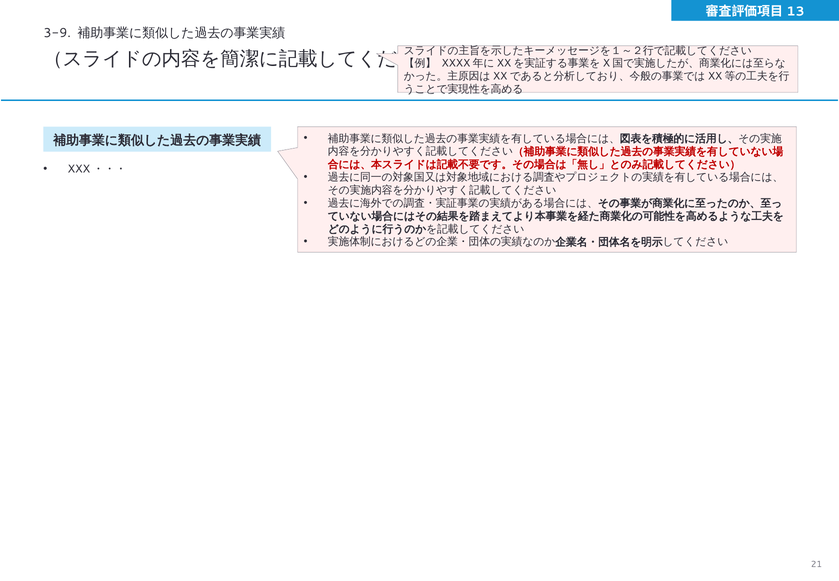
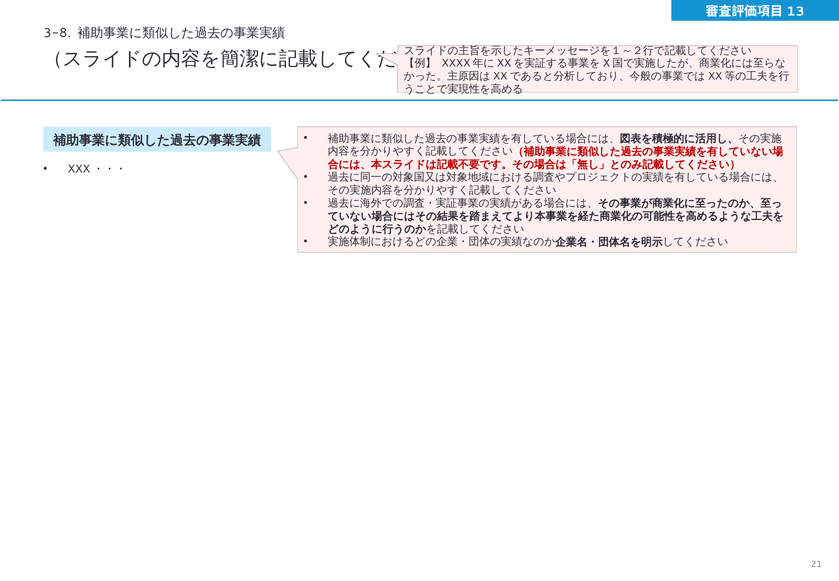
3-9: 3-9 -> 3-8
